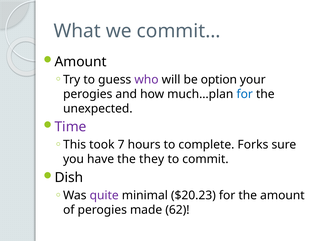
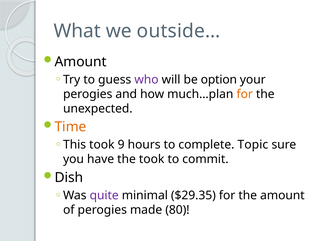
commit…: commit… -> outside…
for at (245, 94) colour: blue -> orange
Time colour: purple -> orange
7: 7 -> 9
Forks: Forks -> Topic
the they: they -> took
$20.23: $20.23 -> $29.35
62: 62 -> 80
